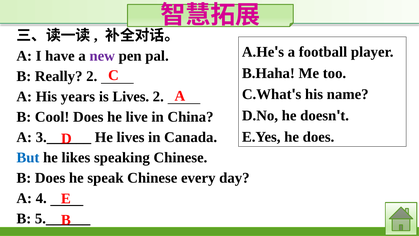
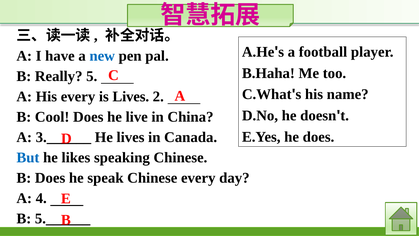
new colour: purple -> blue
Really 2: 2 -> 5
His years: years -> every
